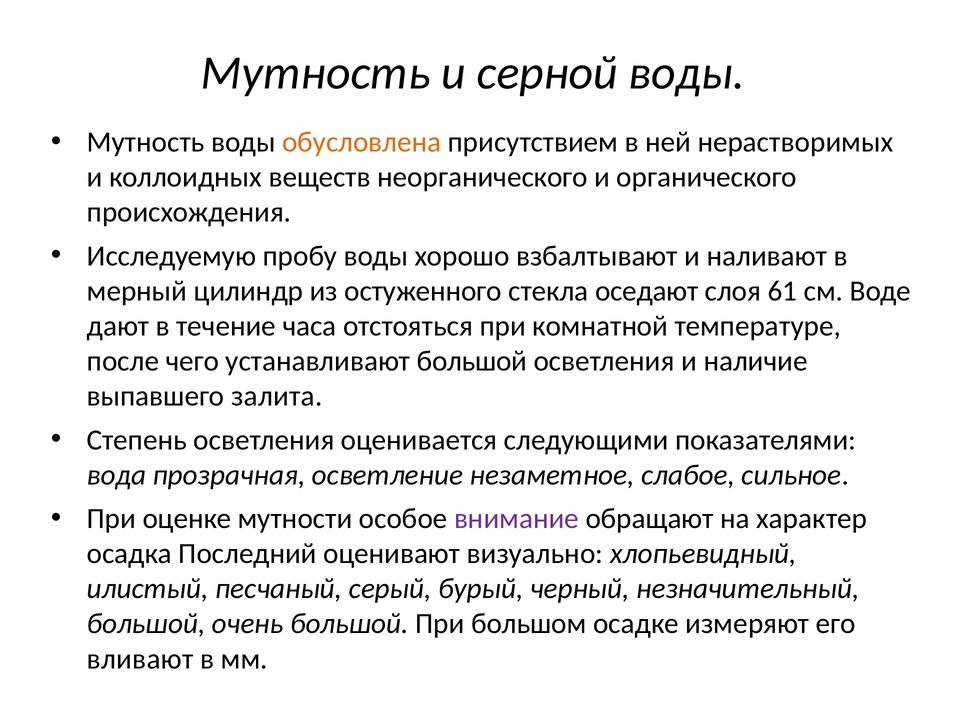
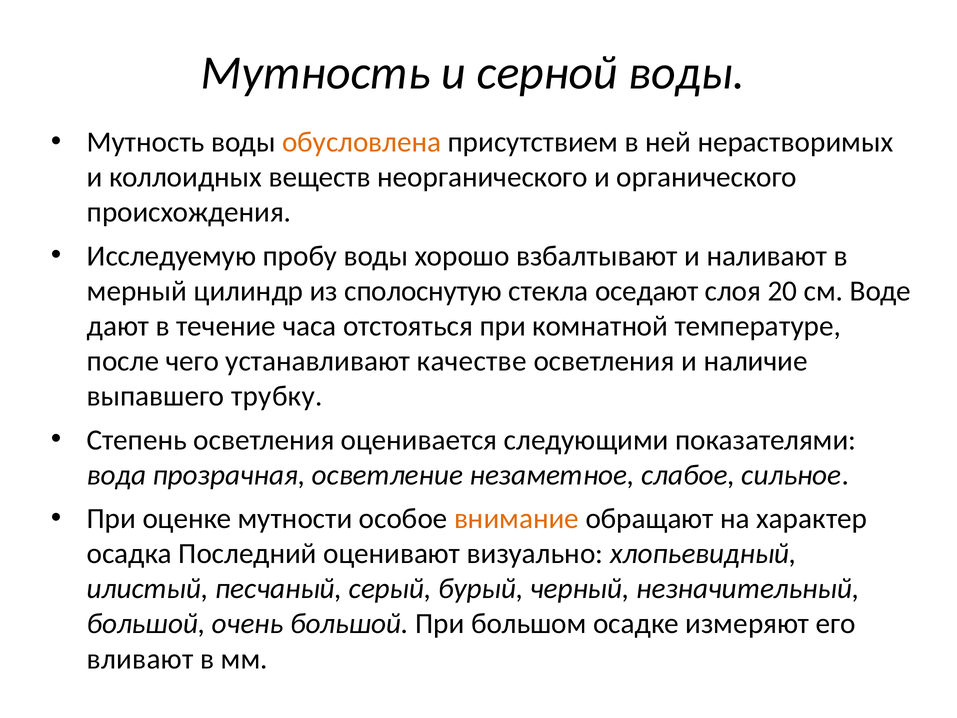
остуженного: остуженного -> сполоснутую
61: 61 -> 20
устанавливают большой: большой -> качестве
залита: залита -> трубку
внимание colour: purple -> orange
